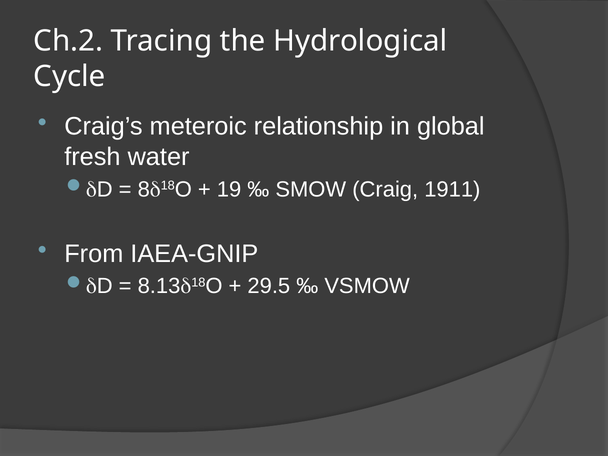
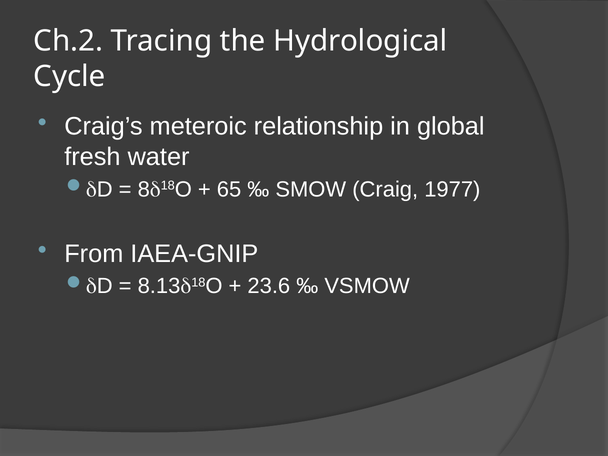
19: 19 -> 65
1911: 1911 -> 1977
29.5: 29.5 -> 23.6
